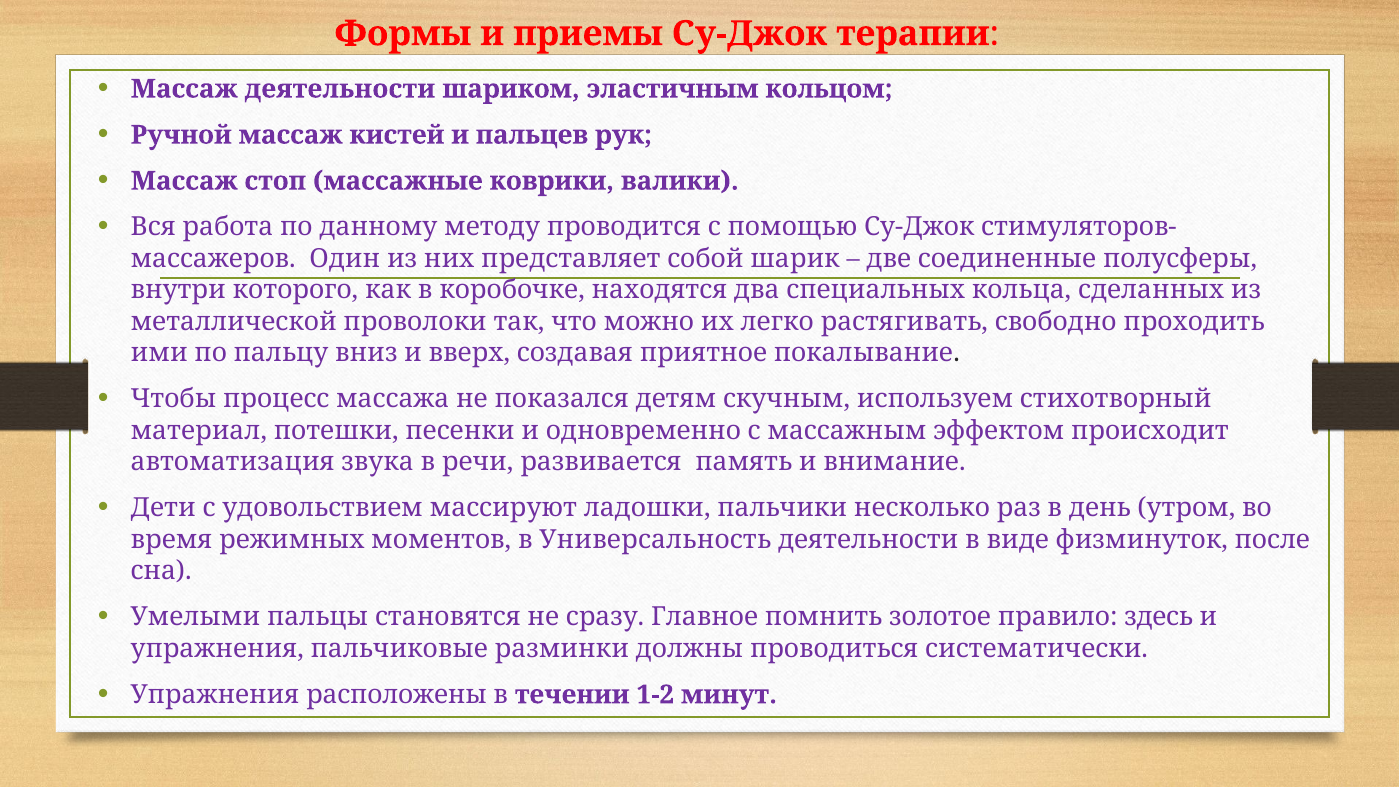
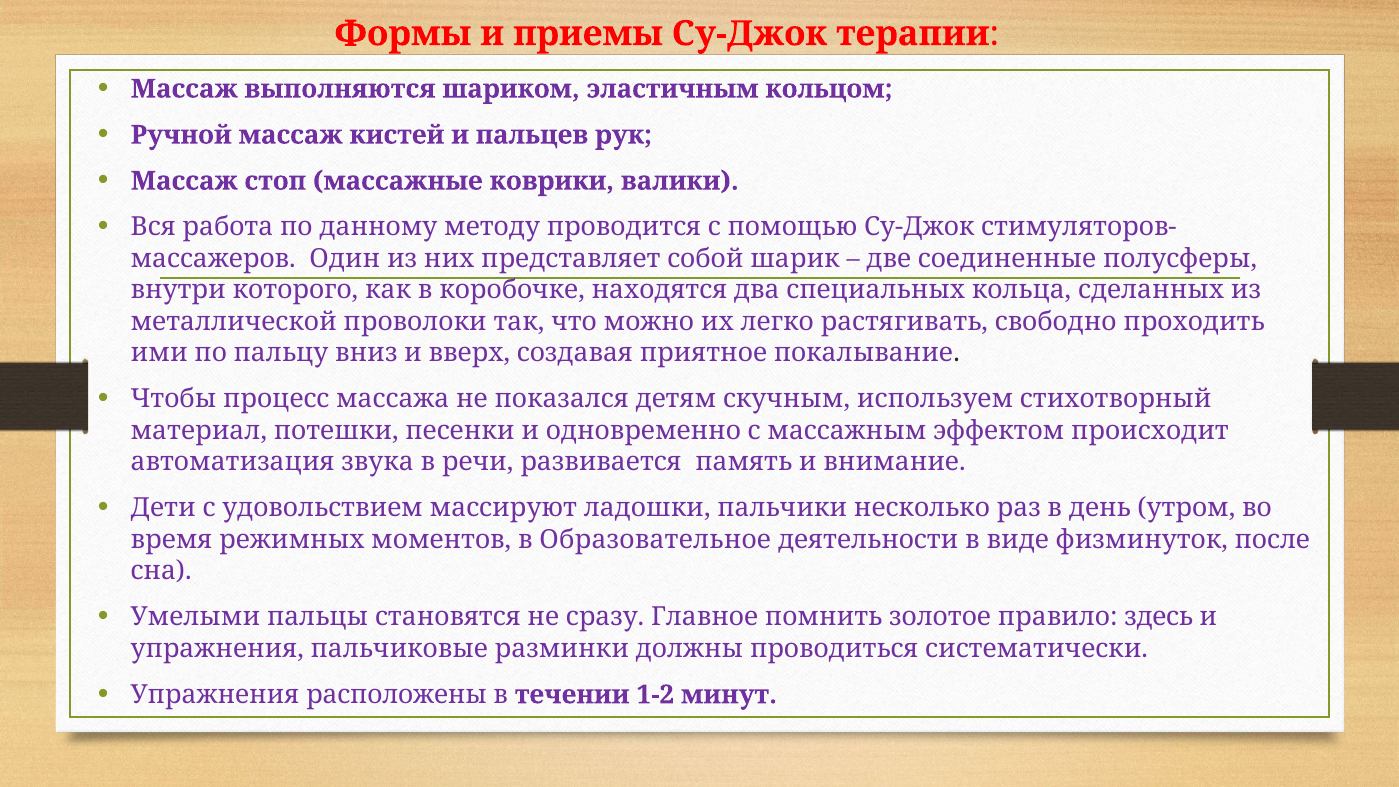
Массаж деятельности: деятельности -> выполняются
Универсальность: Универсальность -> Образовательное
